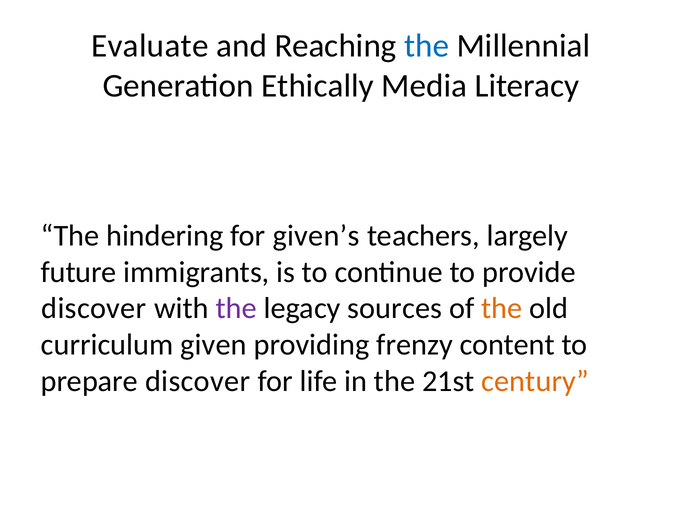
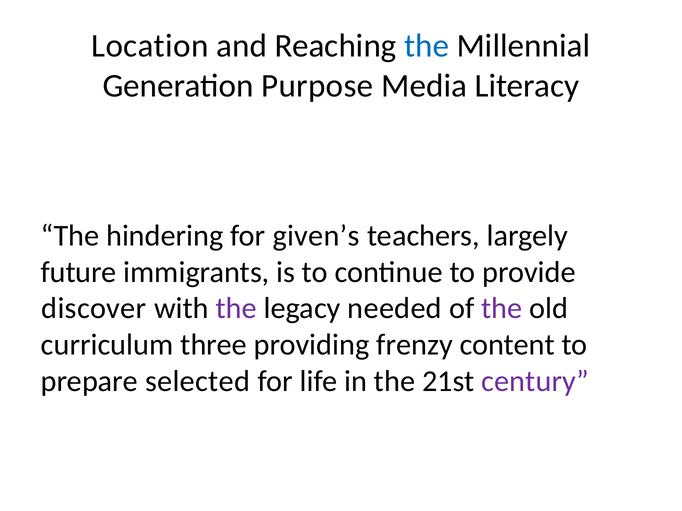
Evaluate: Evaluate -> Location
Ethically: Ethically -> Purpose
sources: sources -> needed
the at (502, 309) colour: orange -> purple
given: given -> three
prepare discover: discover -> selected
century colour: orange -> purple
